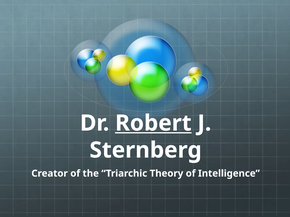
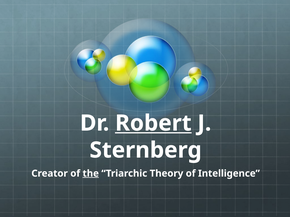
the underline: none -> present
